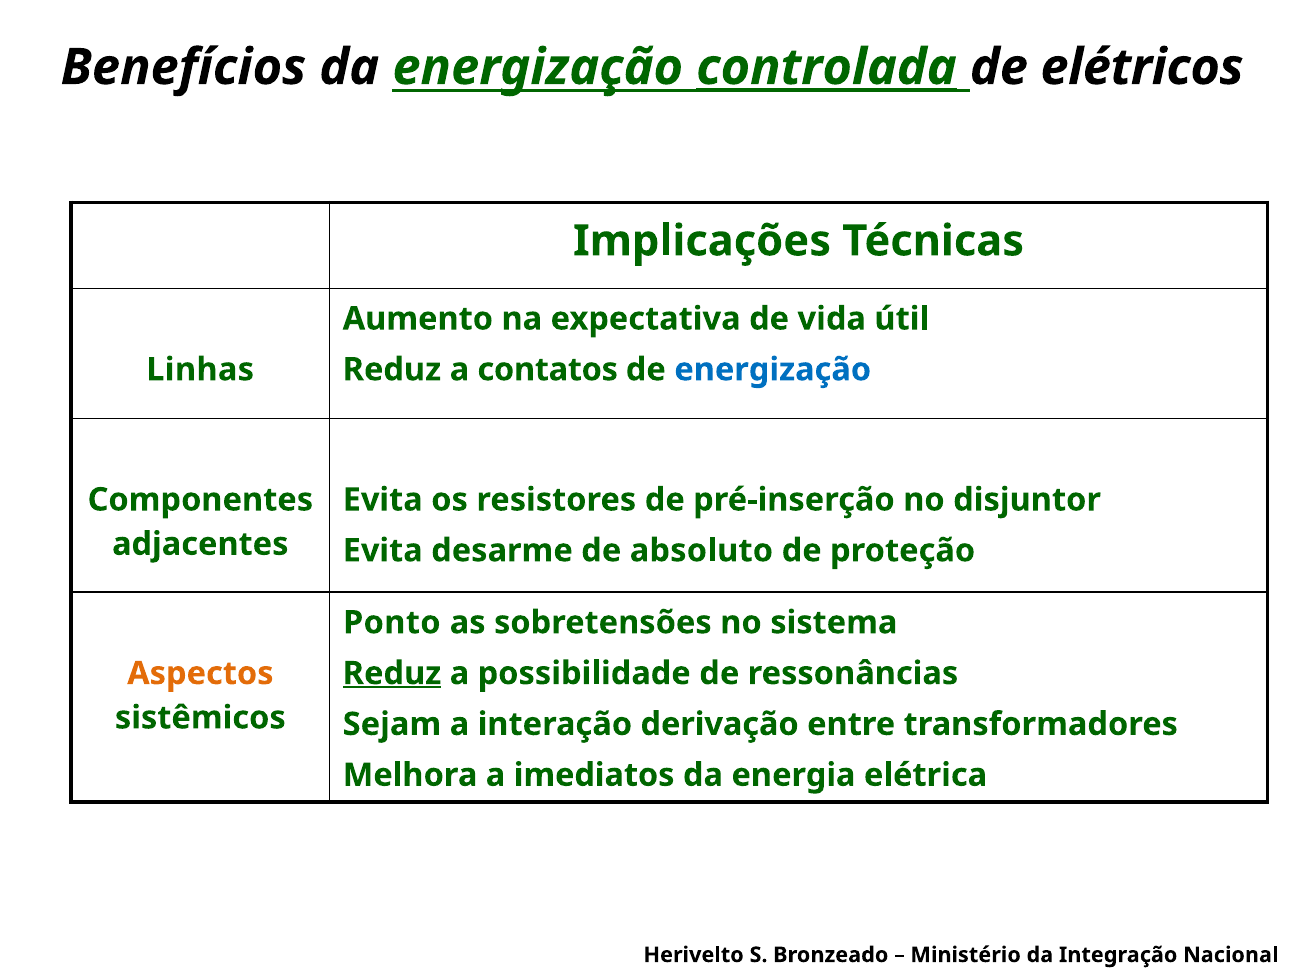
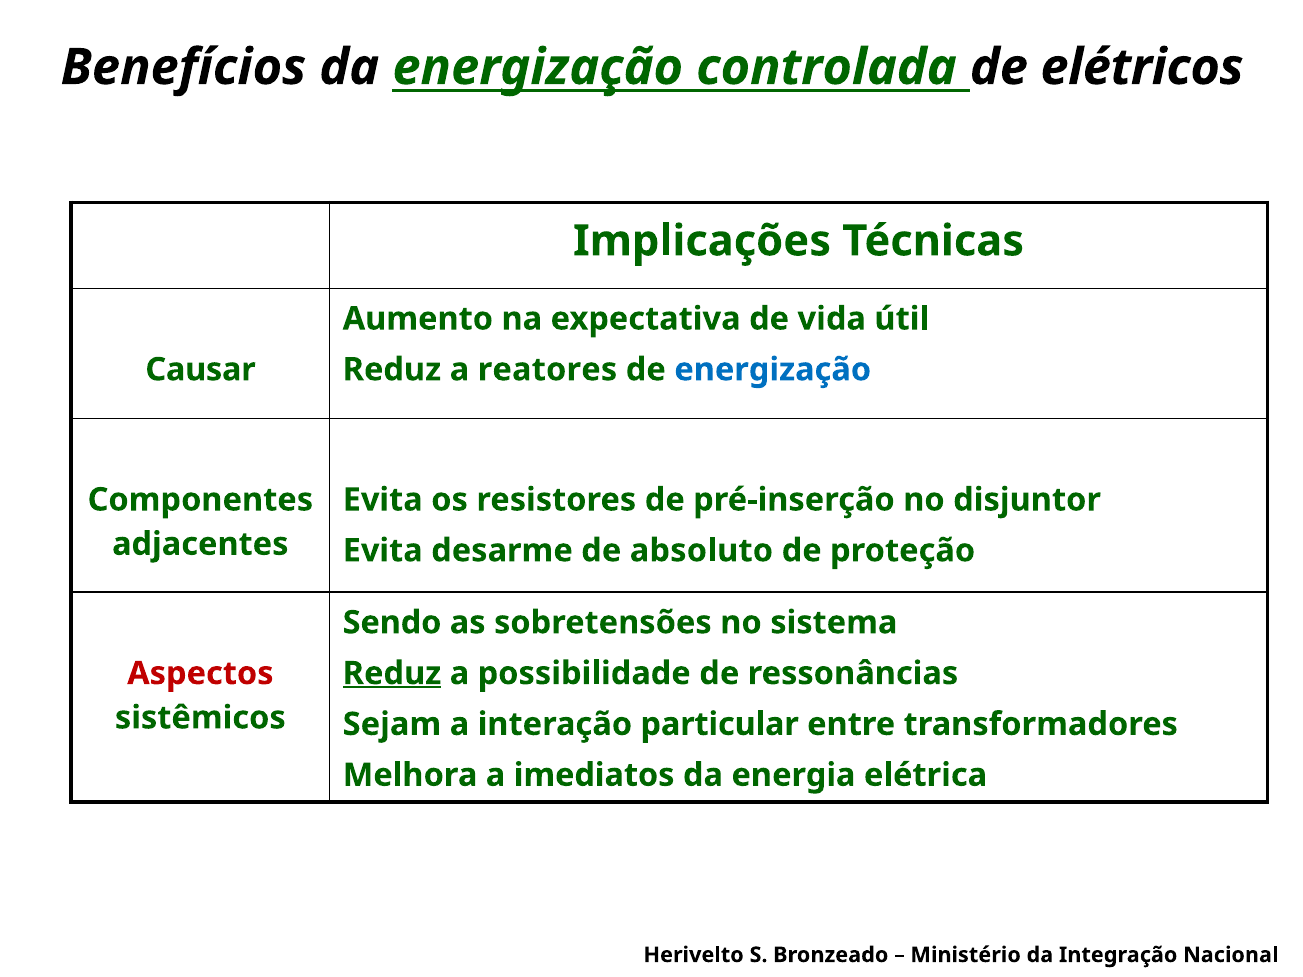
controlada underline: present -> none
Linhas: Linhas -> Causar
contatos: contatos -> reatores
Ponto: Ponto -> Sendo
Aspectos colour: orange -> red
derivação: derivação -> particular
